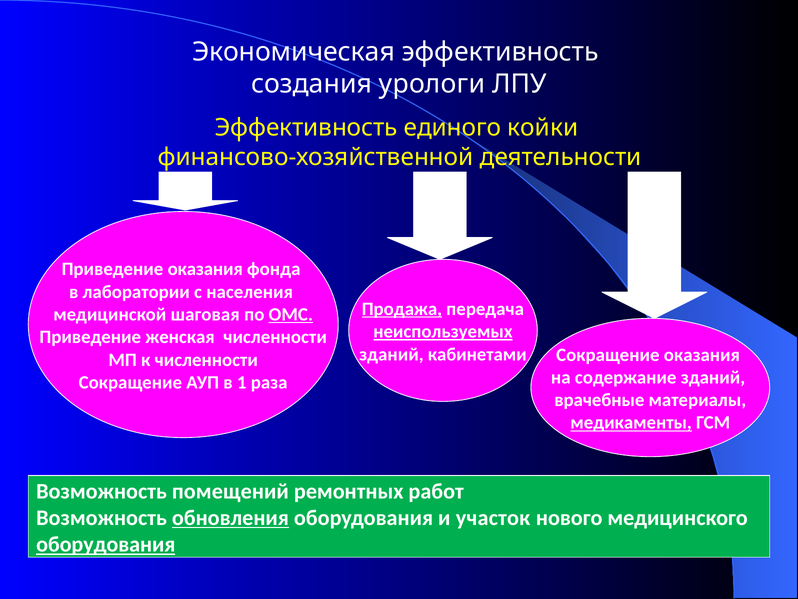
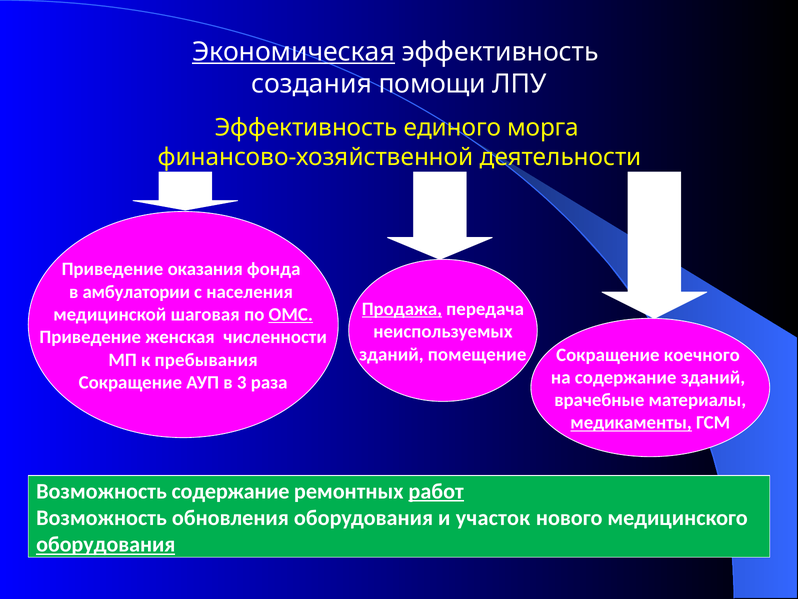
Экономическая underline: none -> present
урологи: урологи -> помощи
койки: койки -> морга
лаборатории: лаборатории -> амбулатории
неиспользуемых underline: present -> none
кабинетами: кабинетами -> помещение
Сокращение оказания: оказания -> коечного
к численности: численности -> пребывания
1: 1 -> 3
Возможность помещений: помещений -> содержание
работ underline: none -> present
обновления underline: present -> none
